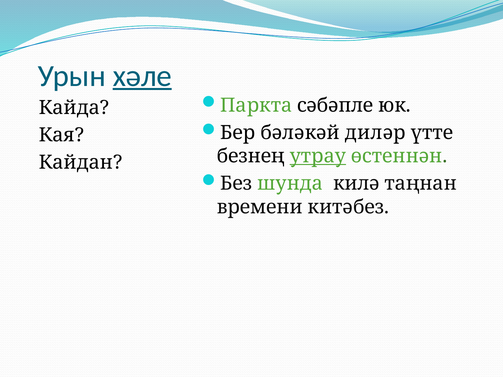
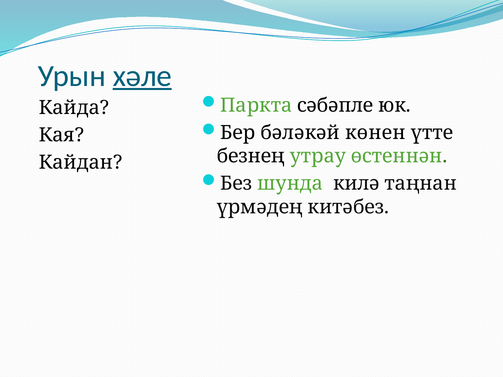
диләр: диләр -> көнен
утрау underline: present -> none
времени: времени -> үрмәдең
